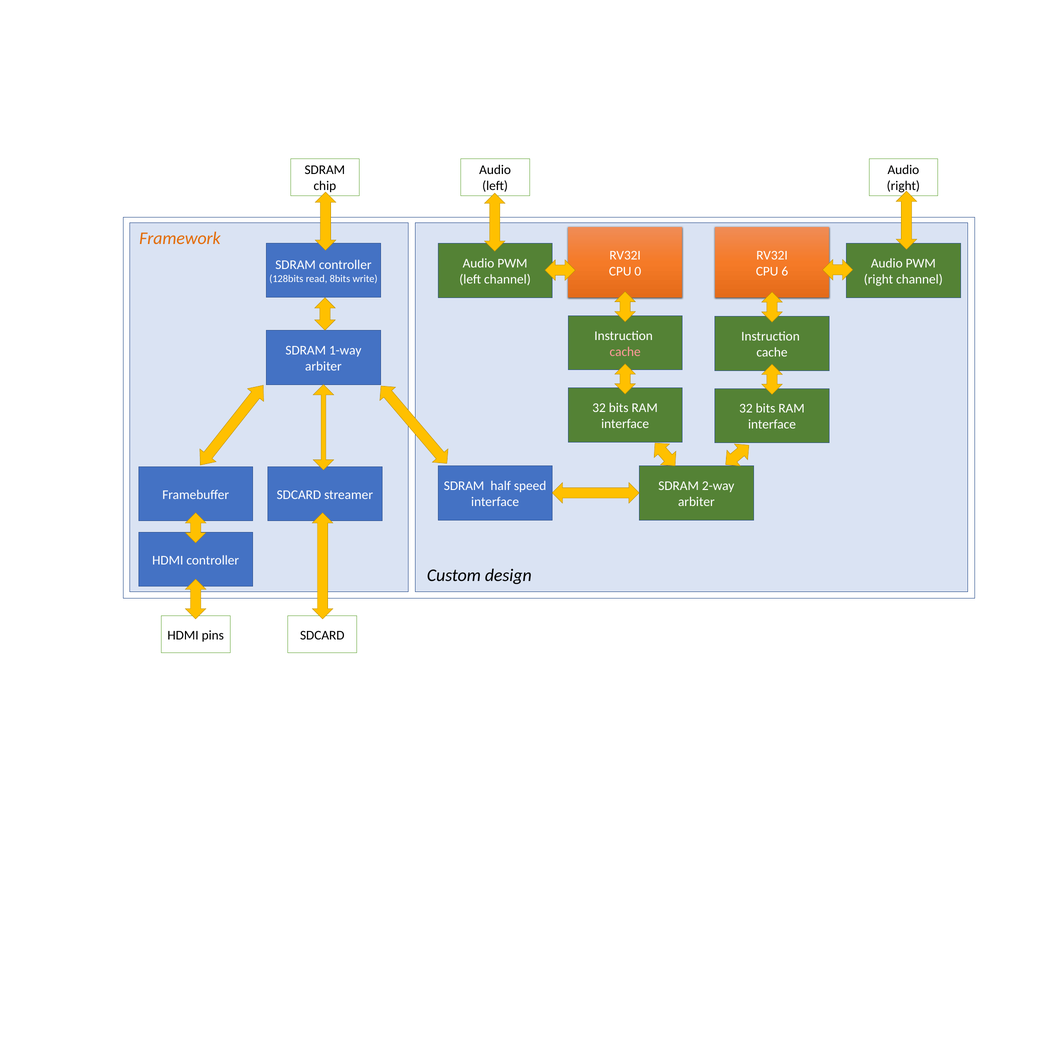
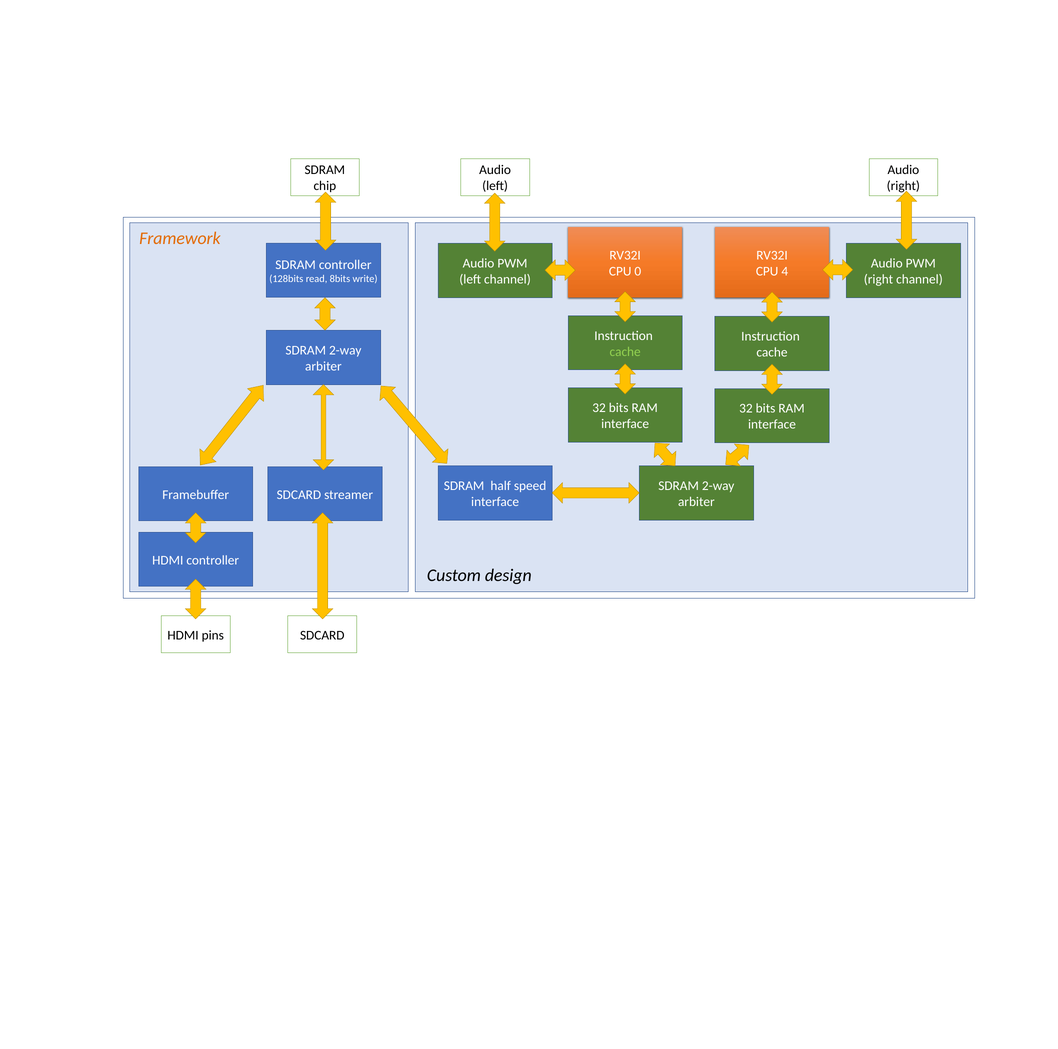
6: 6 -> 4
1-way at (345, 350): 1-way -> 2-way
cache at (625, 352) colour: pink -> light green
